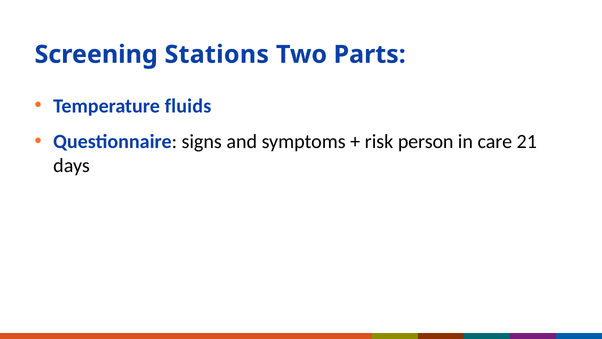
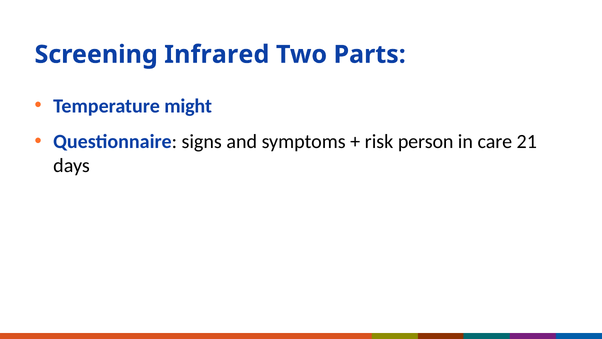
Stations: Stations -> Infrared
fluids: fluids -> might
